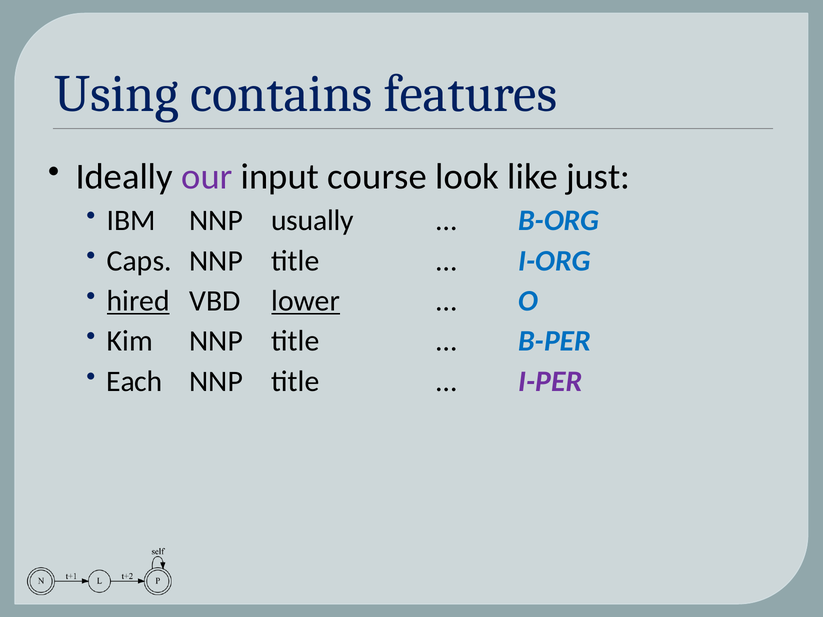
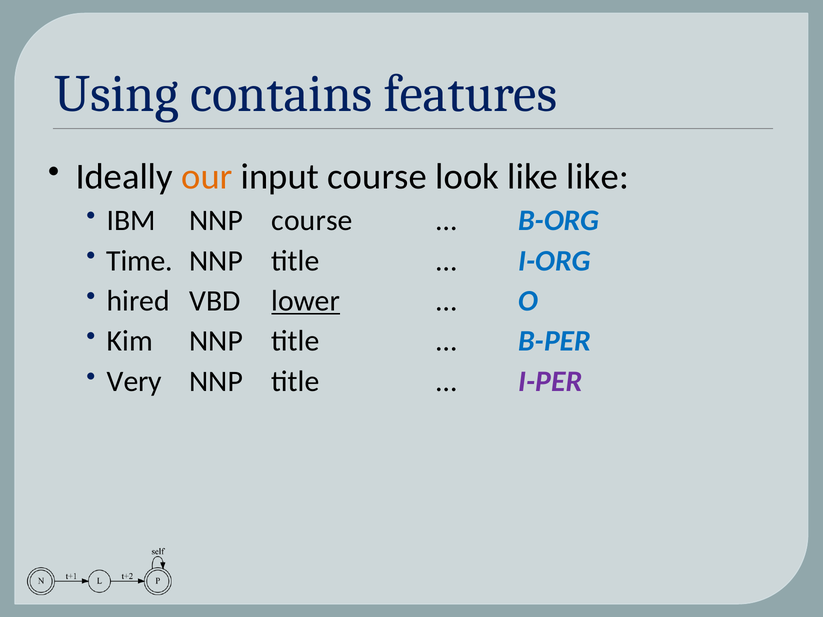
our colour: purple -> orange
like just: just -> like
NNP usually: usually -> course
Caps: Caps -> Time
hired underline: present -> none
Each: Each -> Very
